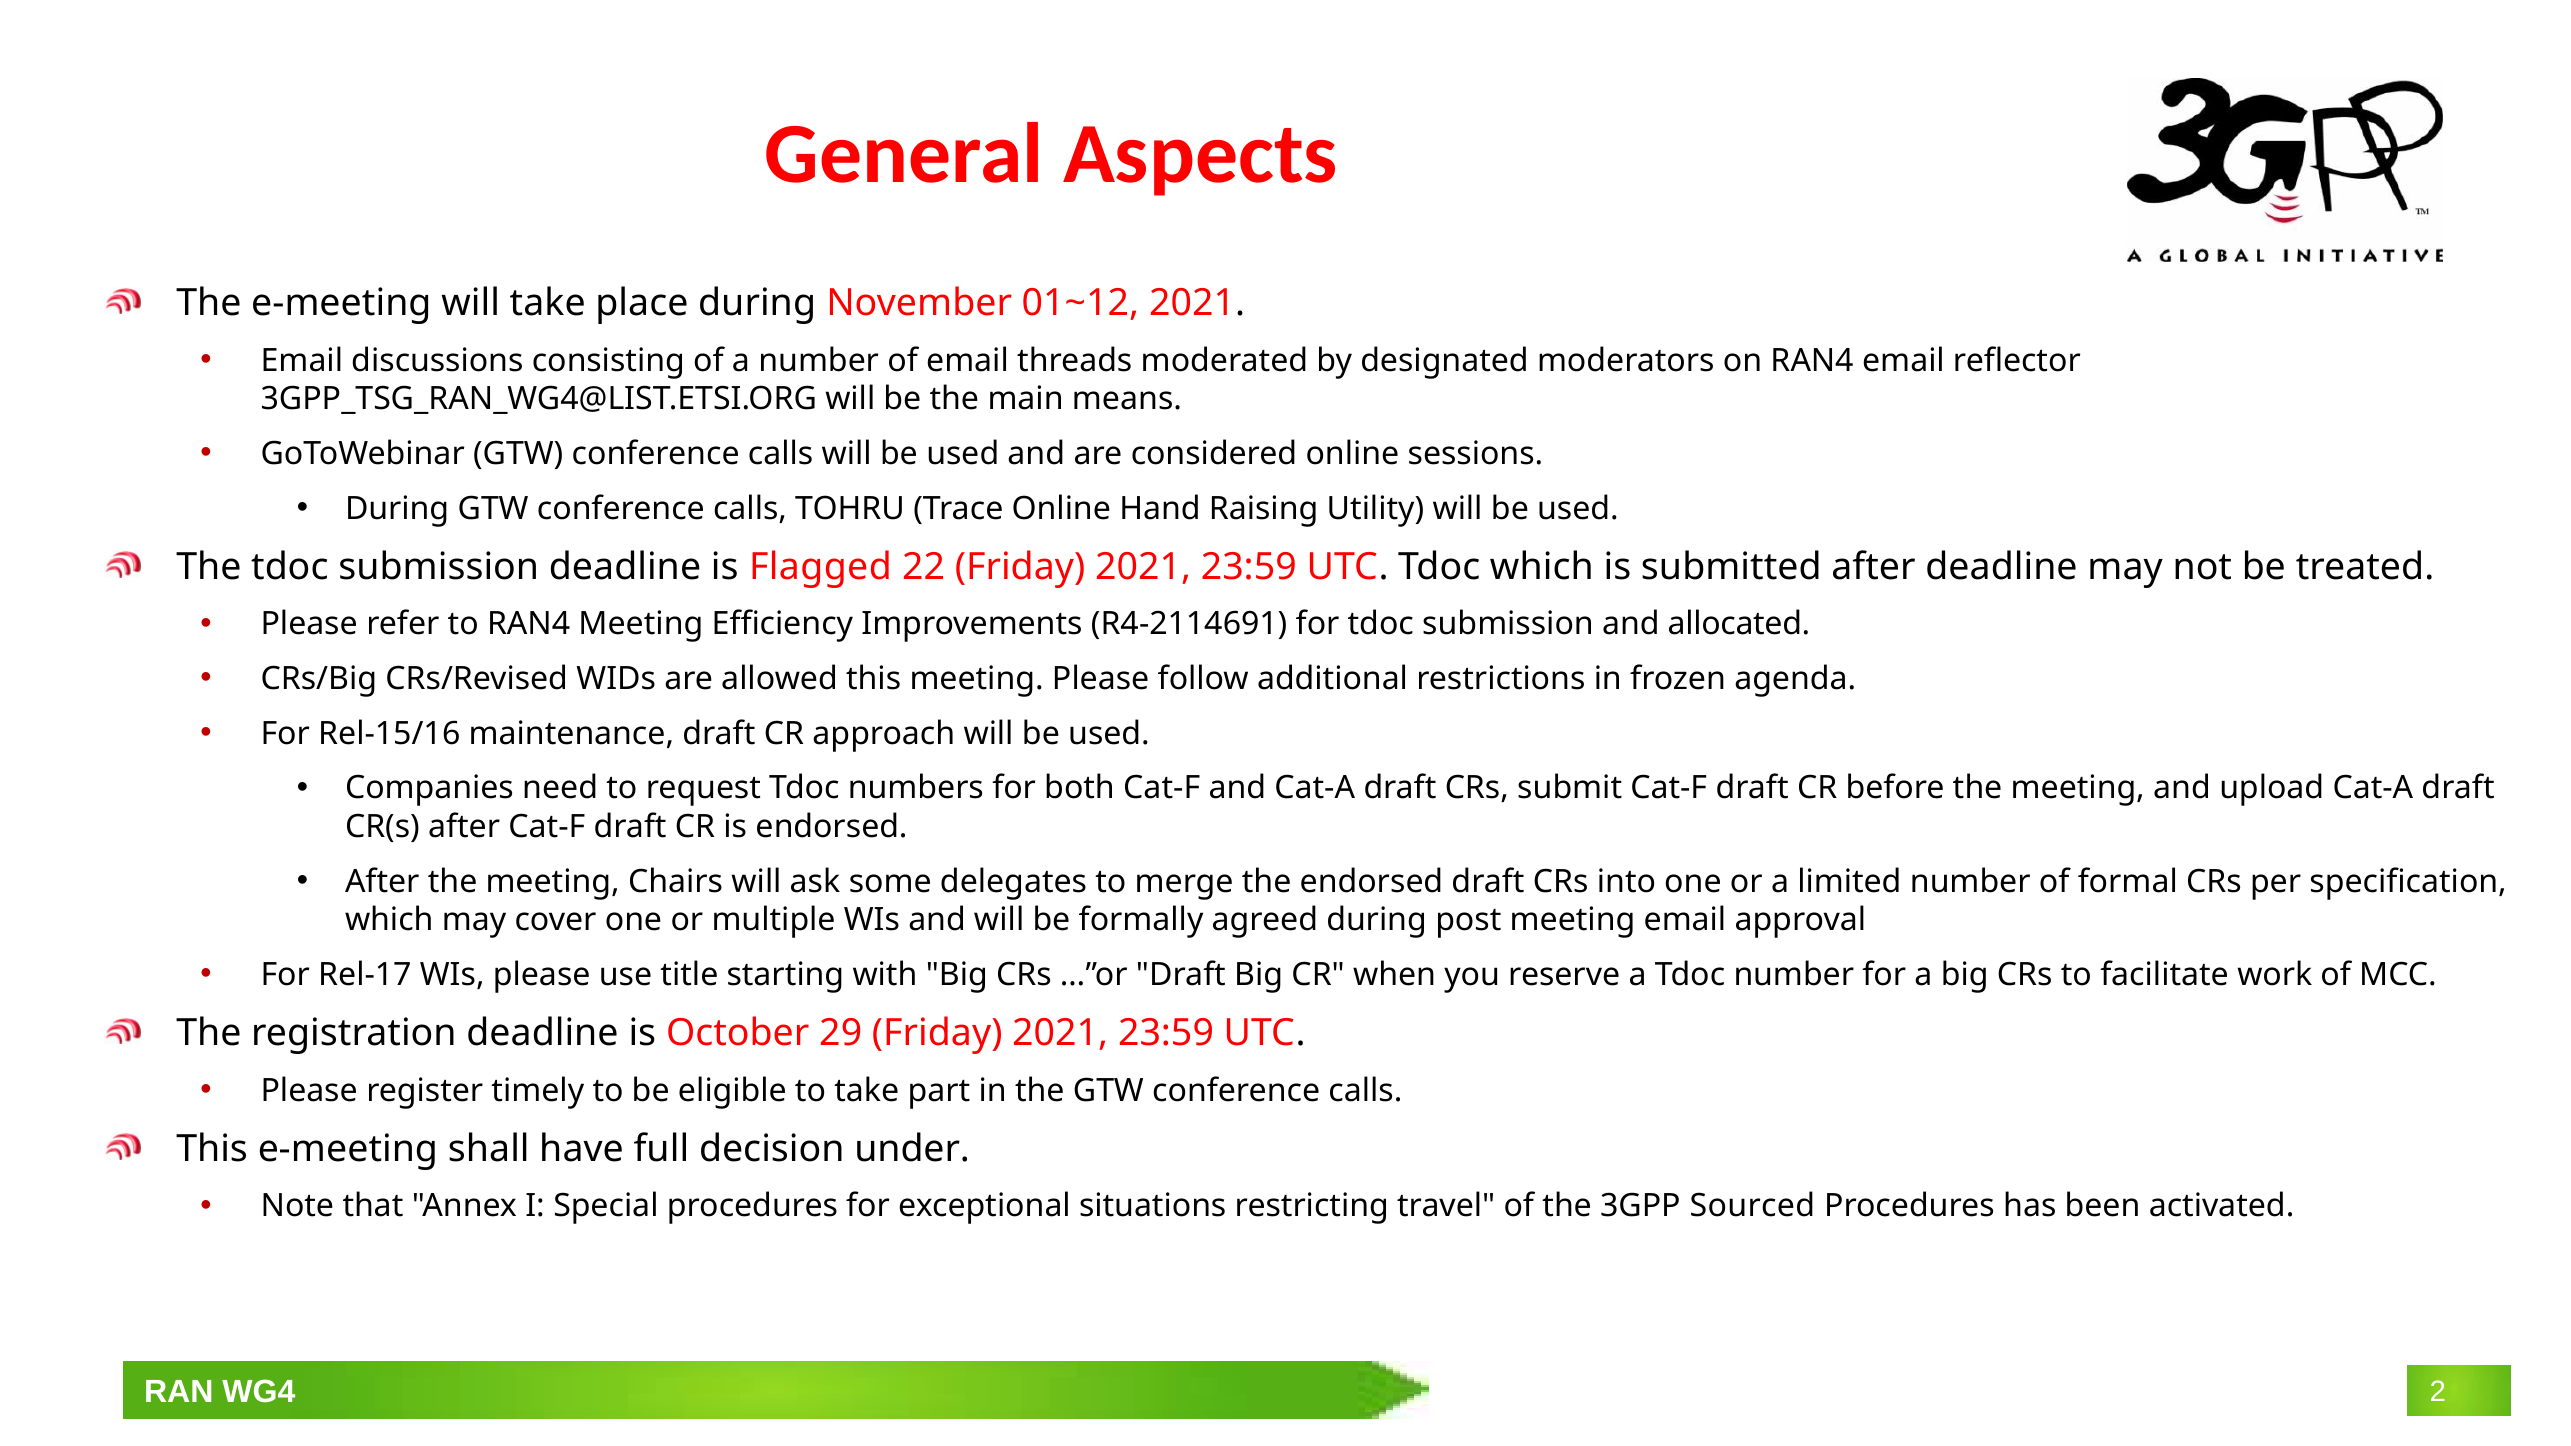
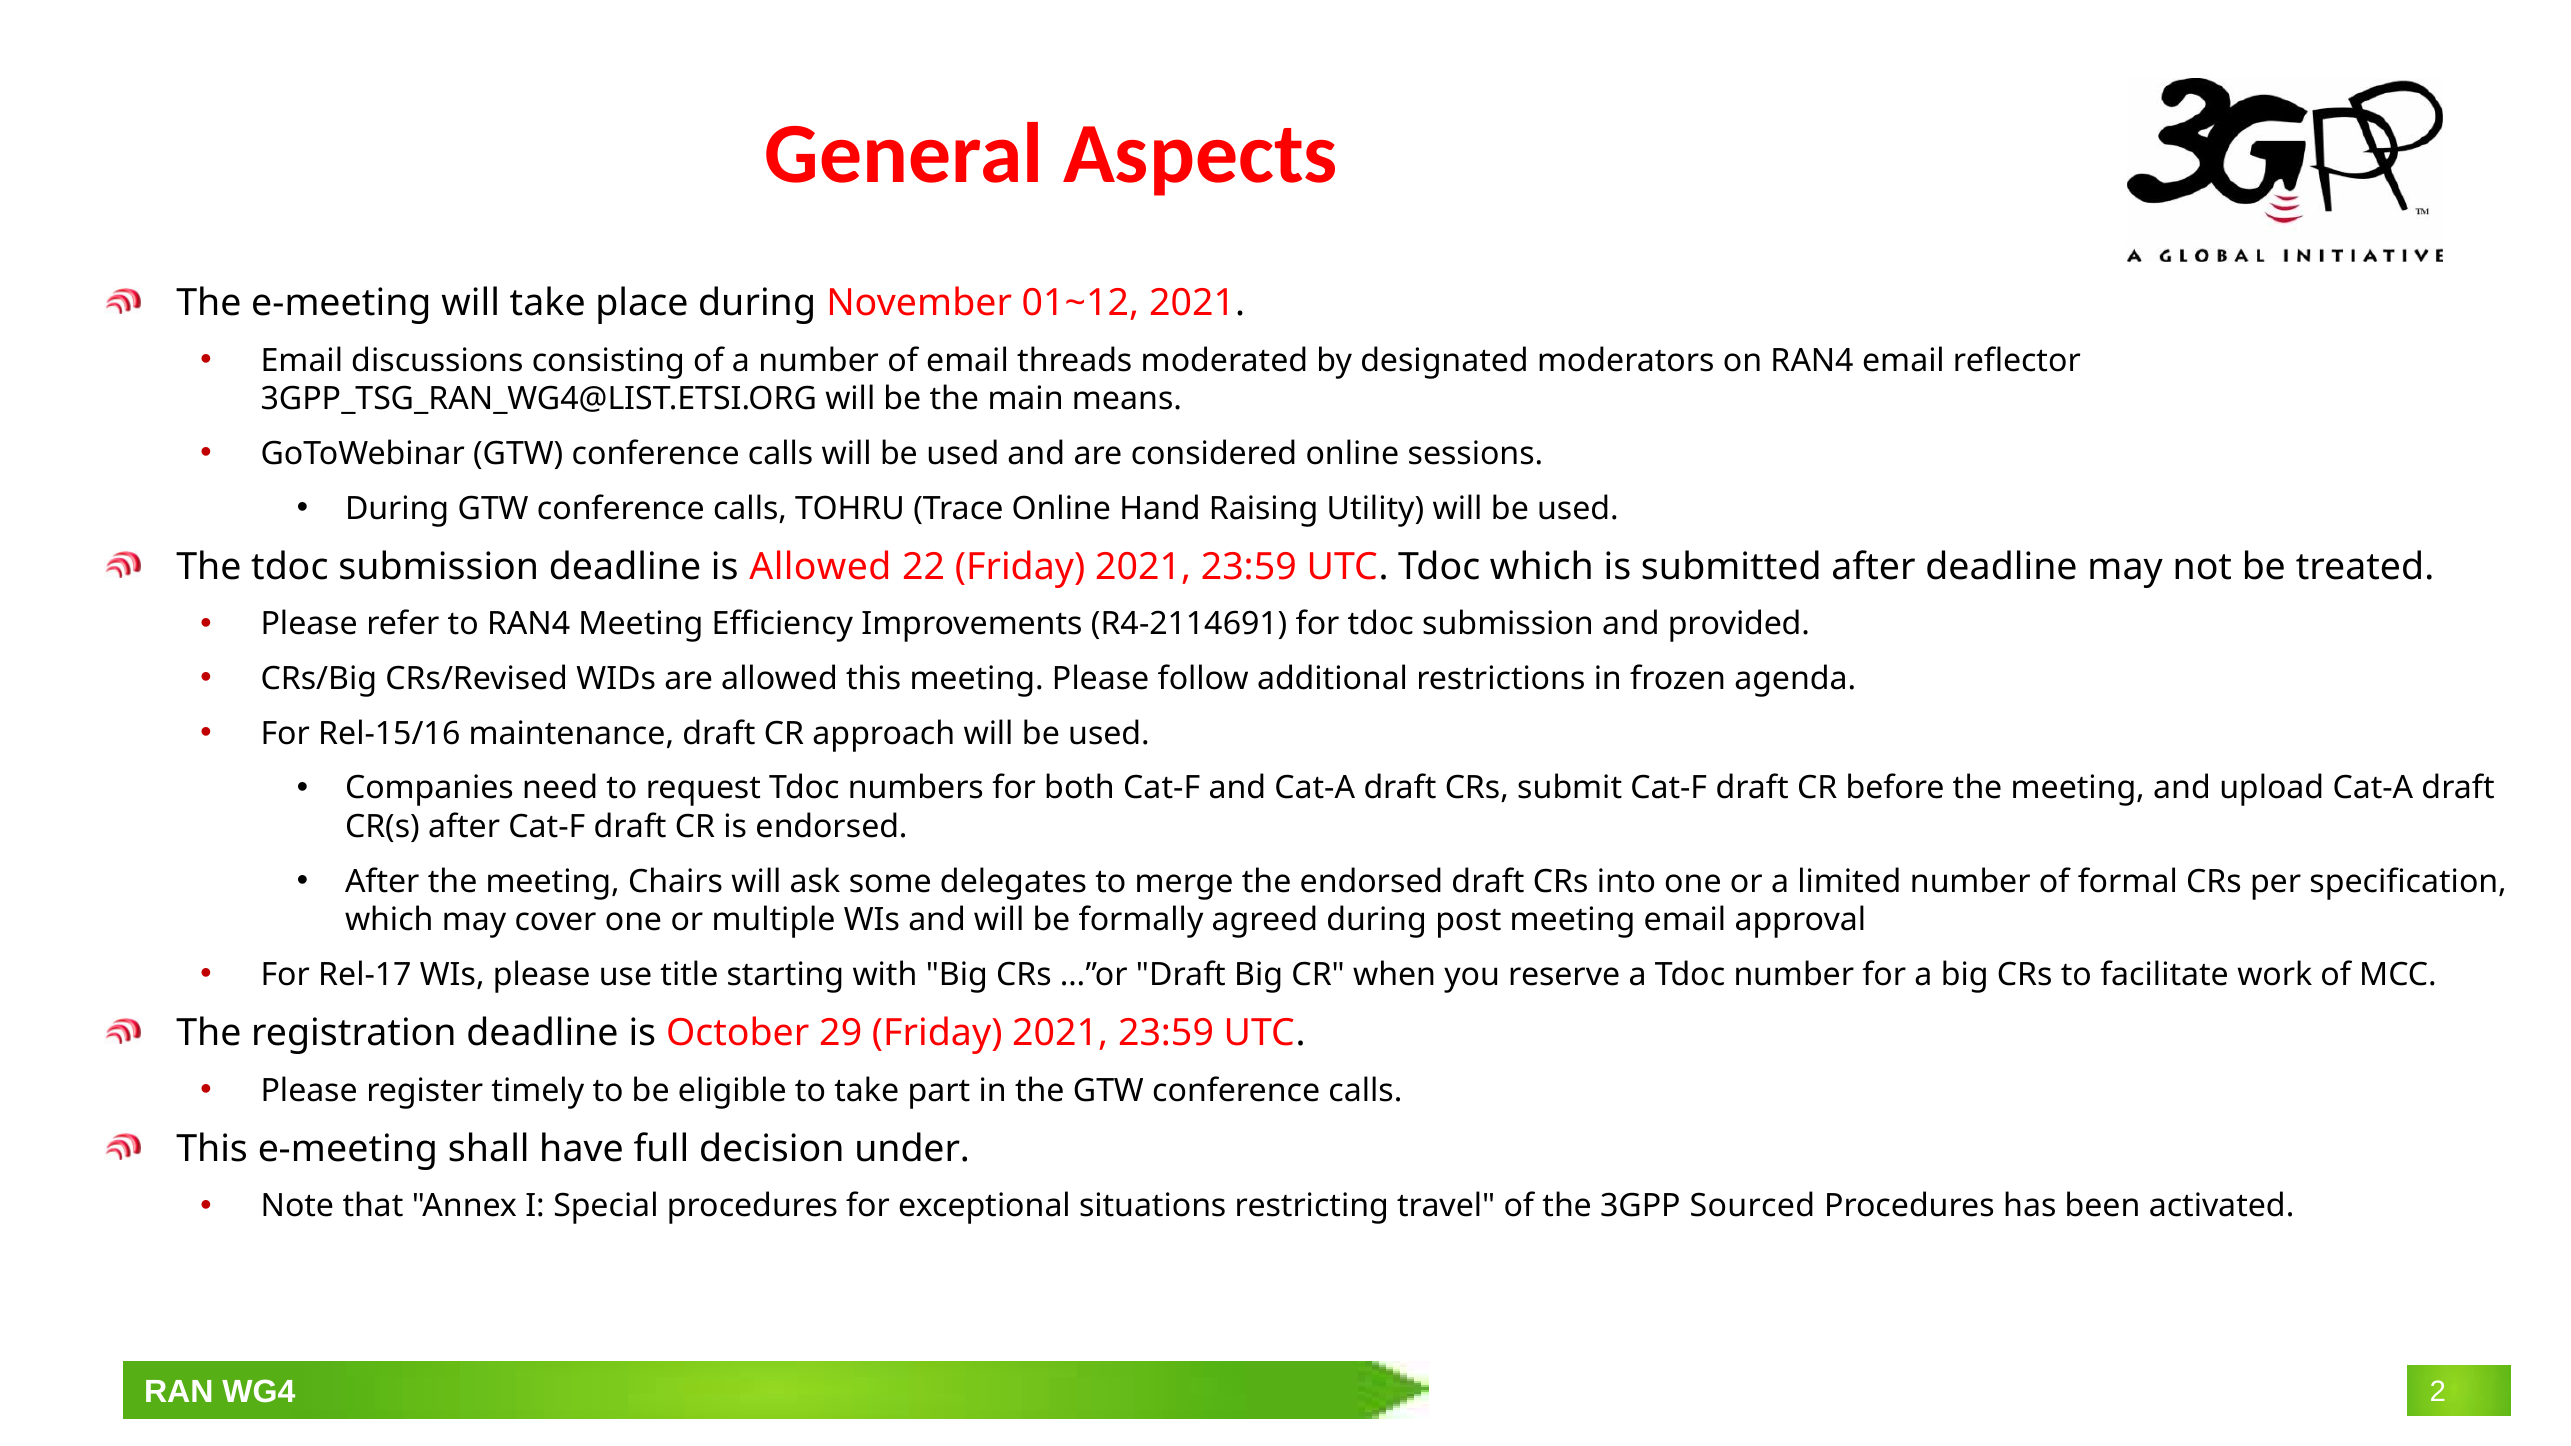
is Flagged: Flagged -> Allowed
allocated: allocated -> provided
